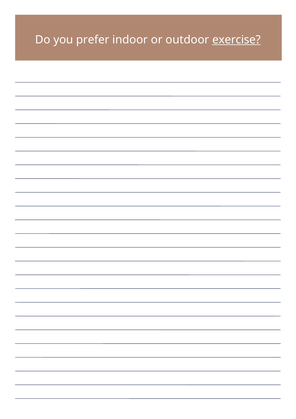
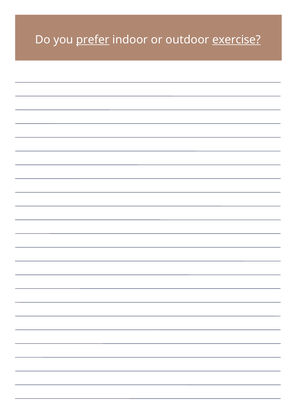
prefer underline: none -> present
